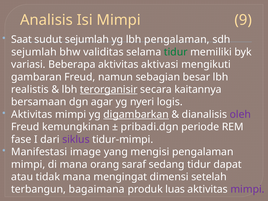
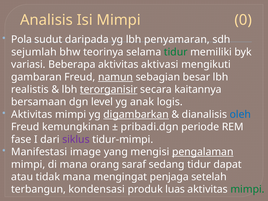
9: 9 -> 0
Saat: Saat -> Pola
sudut sejumlah: sejumlah -> daripada
lbh pengalaman: pengalaman -> penyamaran
validitas: validitas -> teorinya
namun underline: none -> present
agar: agar -> level
nyeri: nyeri -> anak
oleh colour: purple -> blue
pengalaman at (203, 152) underline: none -> present
dimensi: dimensi -> penjaga
bagaimana: bagaimana -> kondensasi
mimpi at (247, 189) colour: purple -> green
